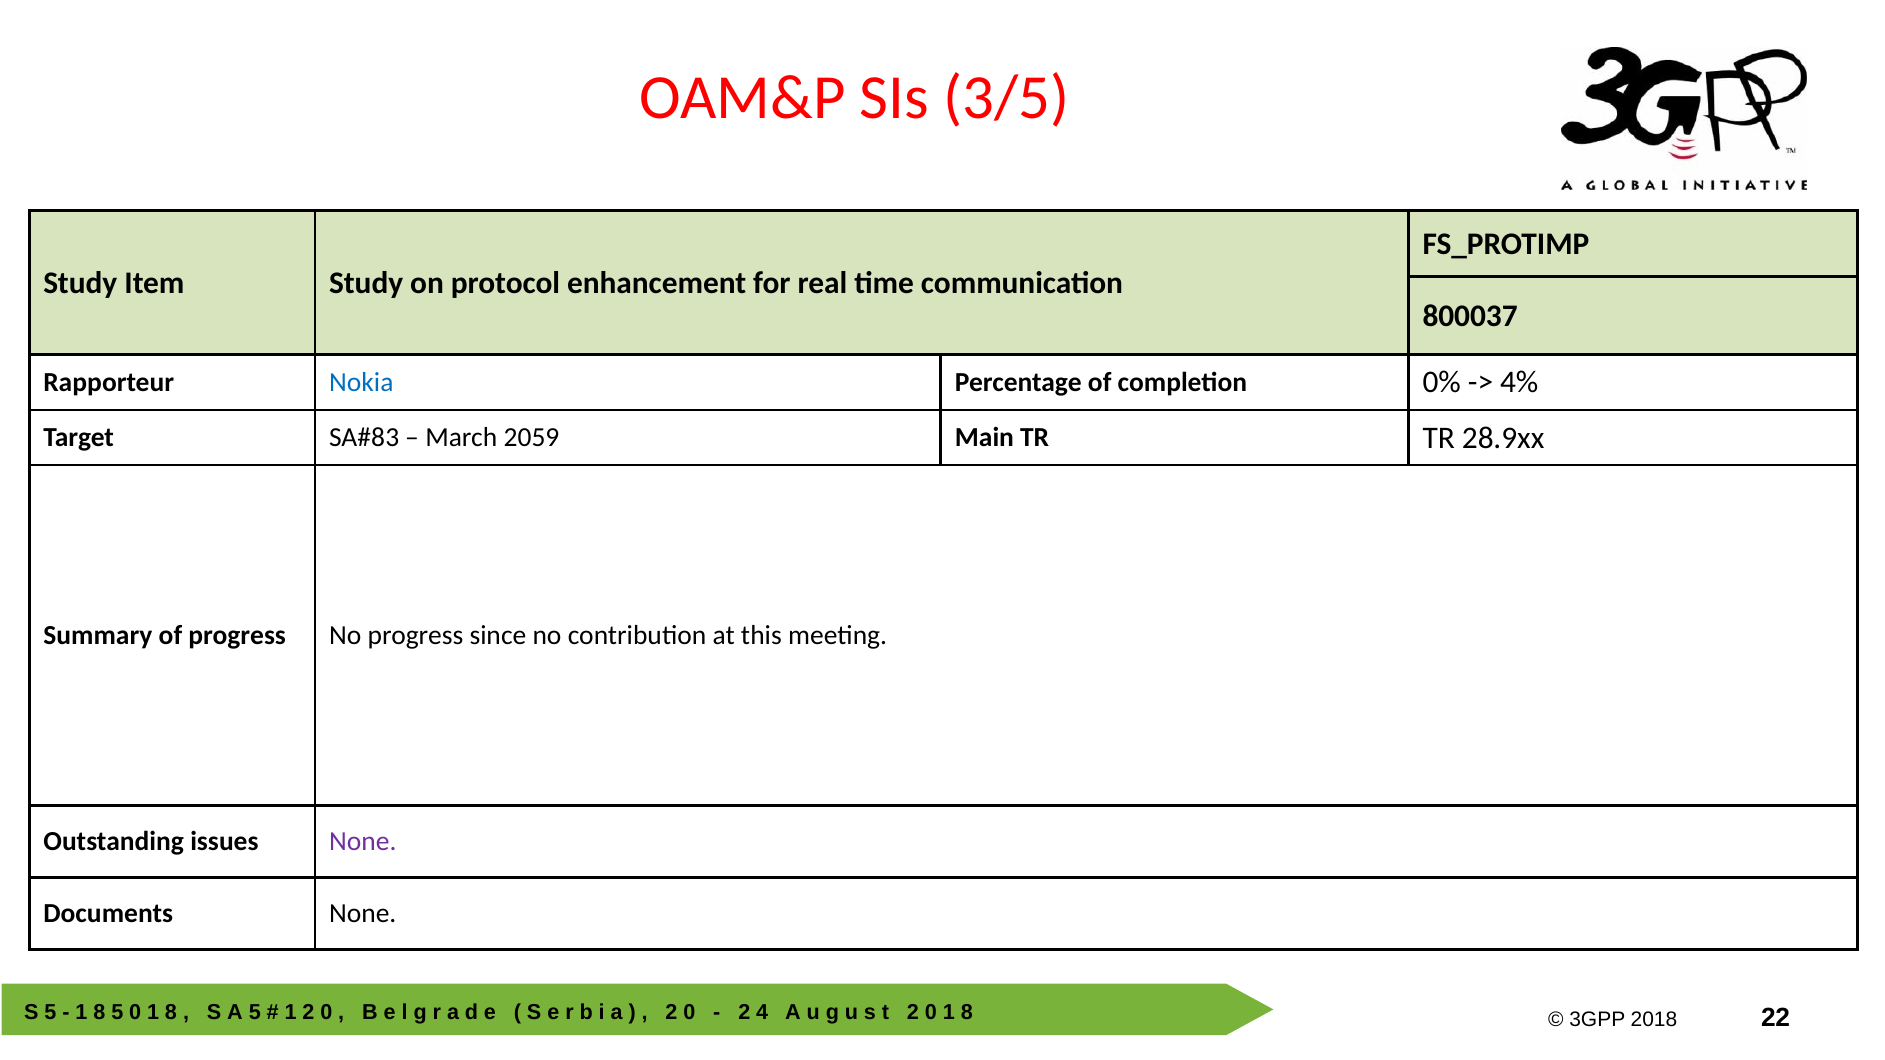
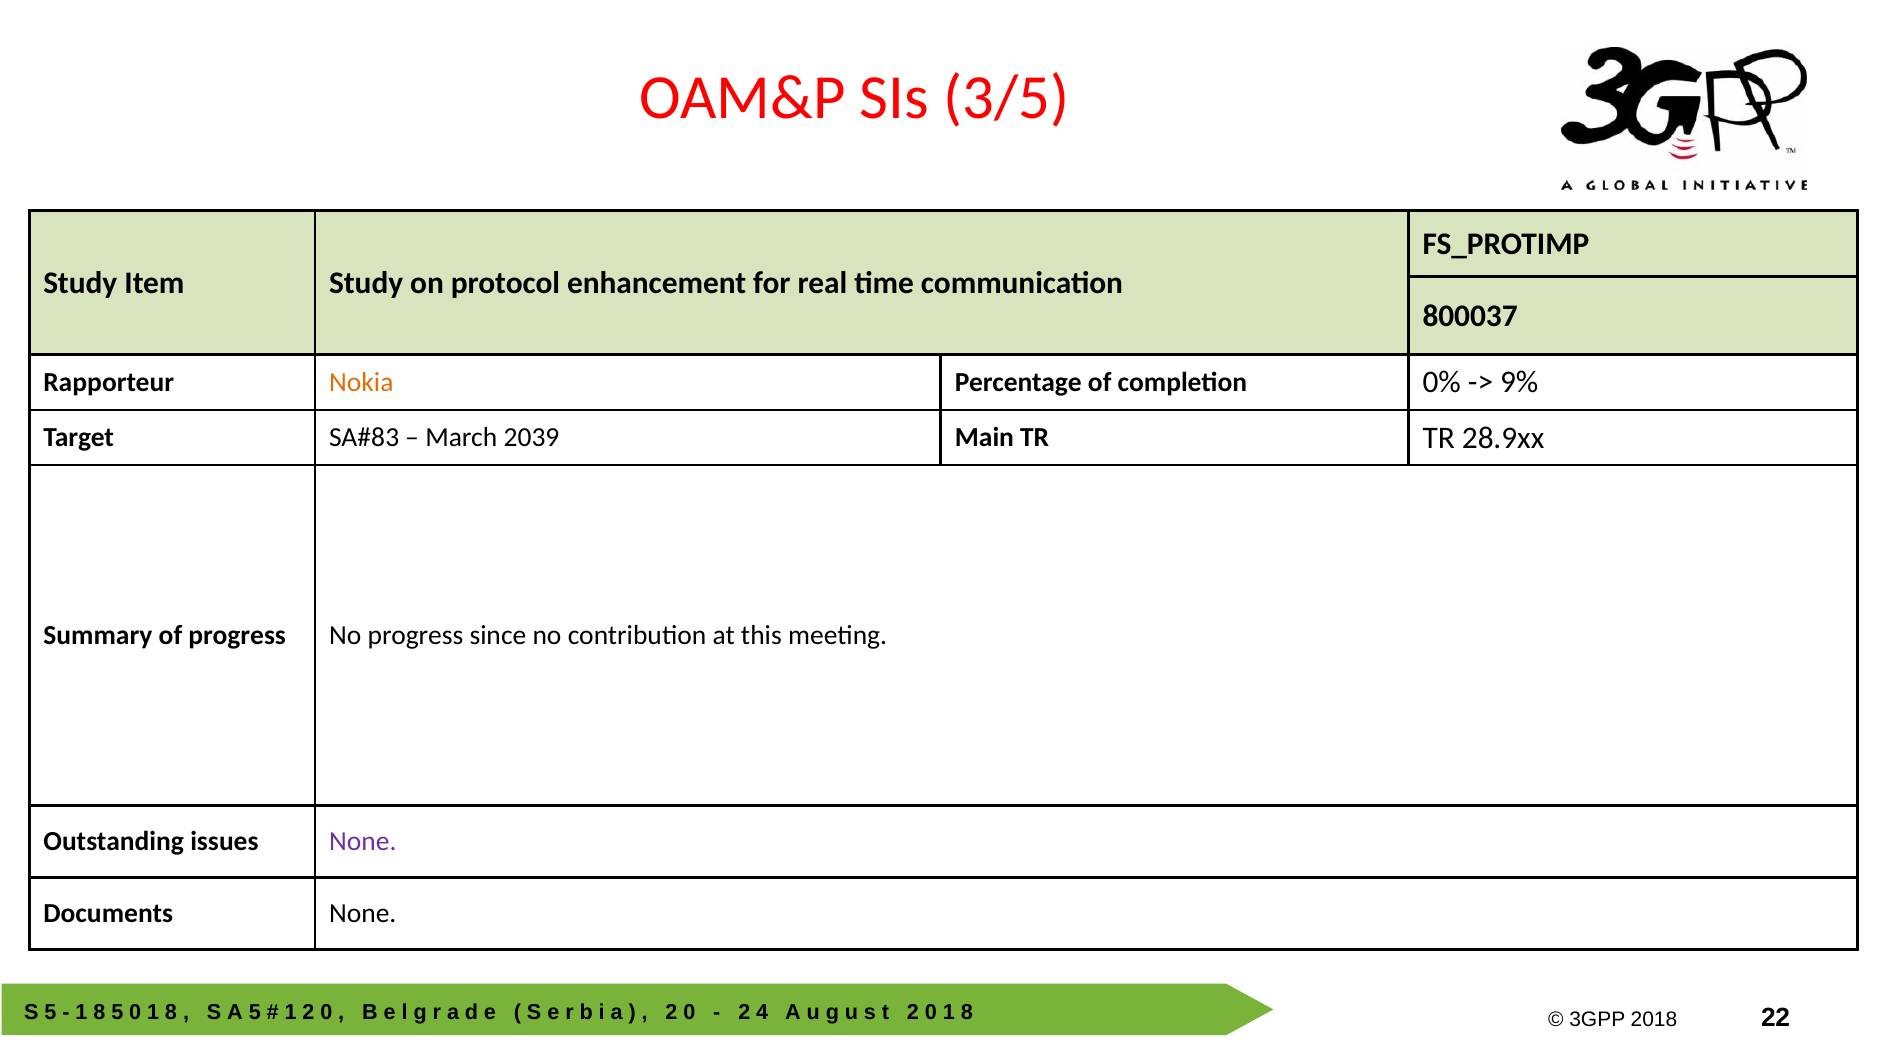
Nokia colour: blue -> orange
4%: 4% -> 9%
2059: 2059 -> 2039
